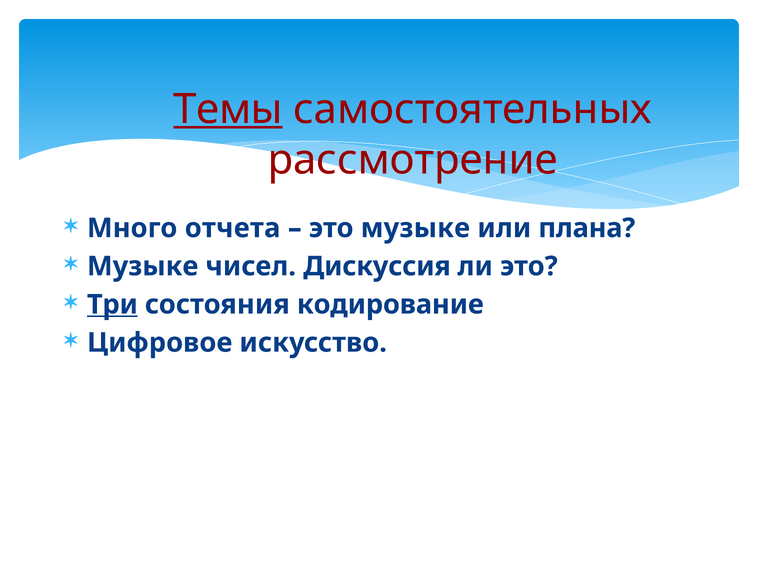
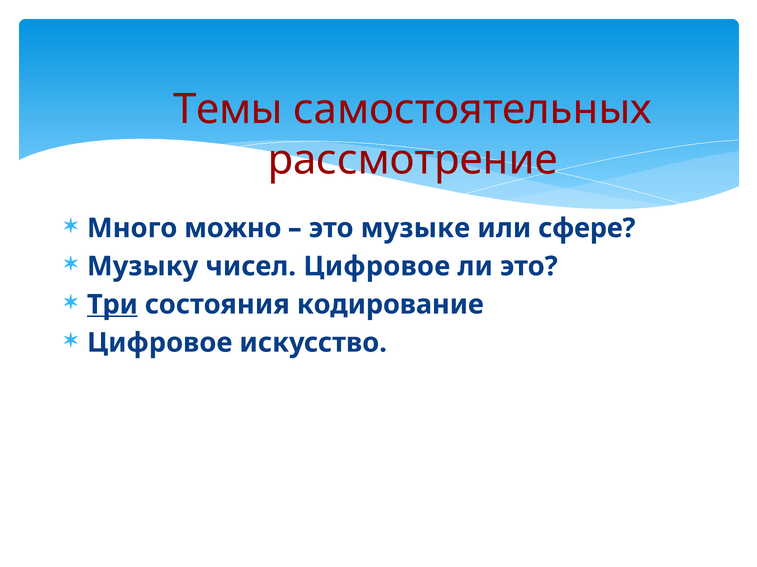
Темы underline: present -> none
отчета: отчета -> можно
плана: плана -> сфере
Музыке at (143, 267): Музыке -> Музыку
чисел Дискуссия: Дискуссия -> Цифровое
